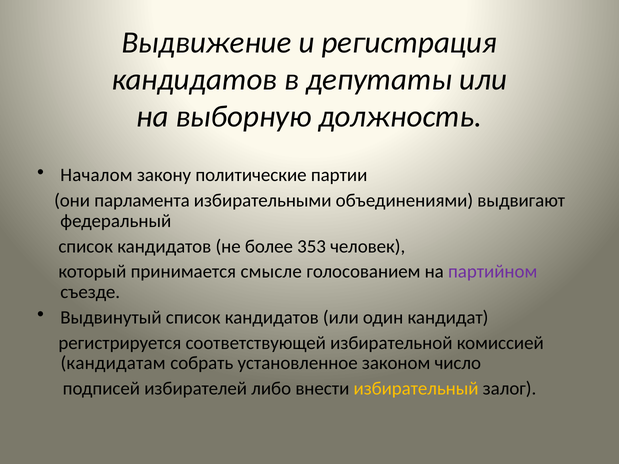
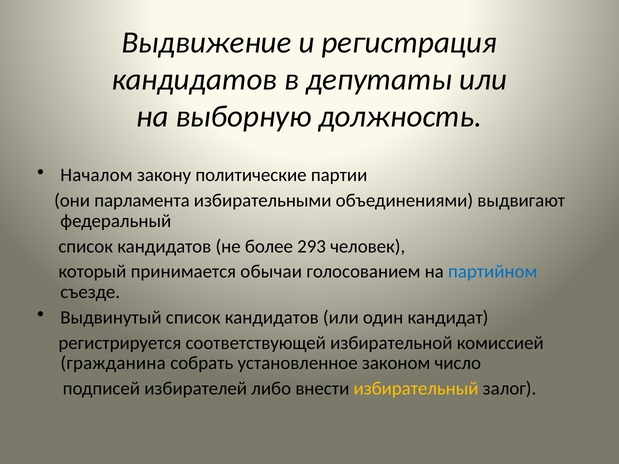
353: 353 -> 293
смысле: смысле -> обычаи
партийном colour: purple -> blue
кандидатам: кандидатам -> гражданина
